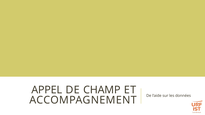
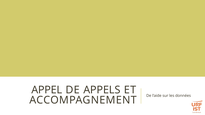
CHAMP: CHAMP -> APPELS
